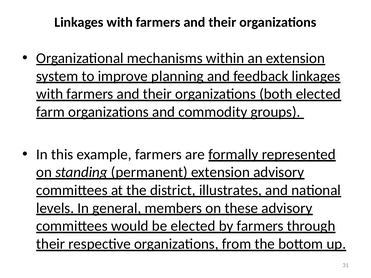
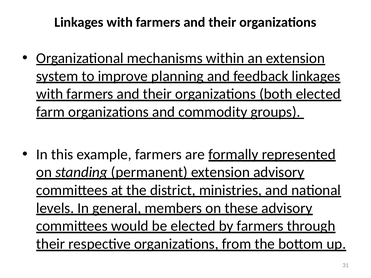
illustrates: illustrates -> ministries
